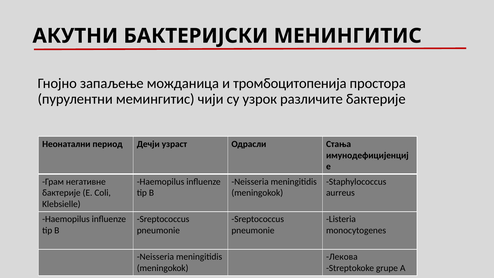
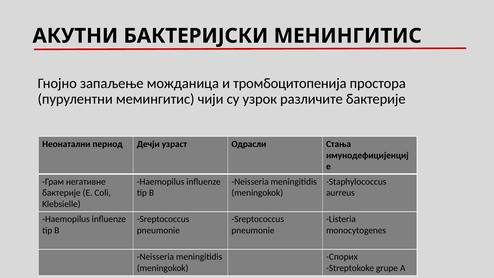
Лекова: Лекова -> Спорих
